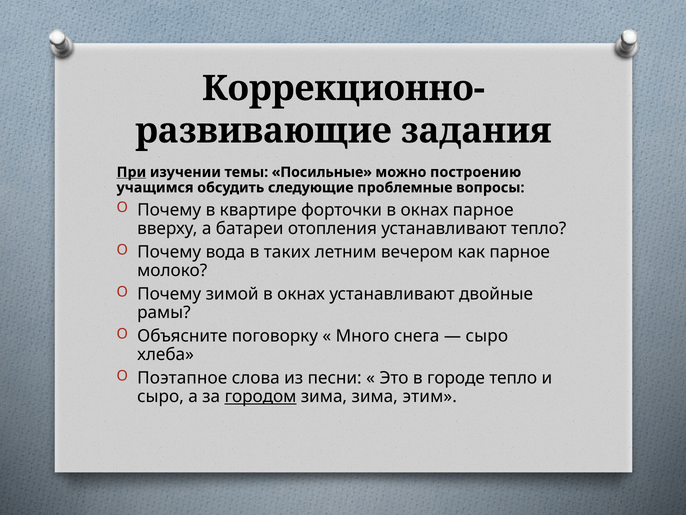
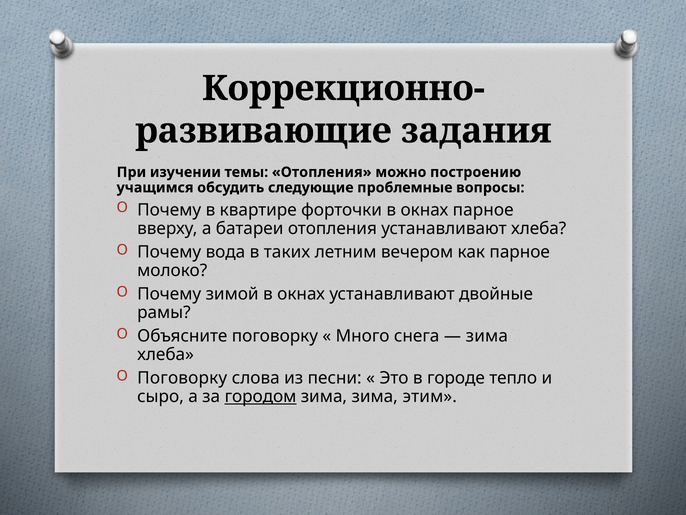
При underline: present -> none
темы Посильные: Посильные -> Отопления
устанавливают тепло: тепло -> хлеба
сыро at (487, 336): сыро -> зима
Поэтапное at (182, 378): Поэтапное -> Поговорку
